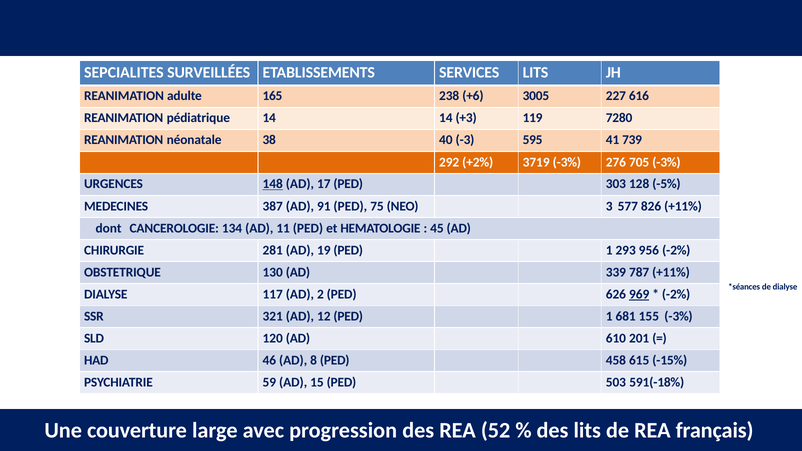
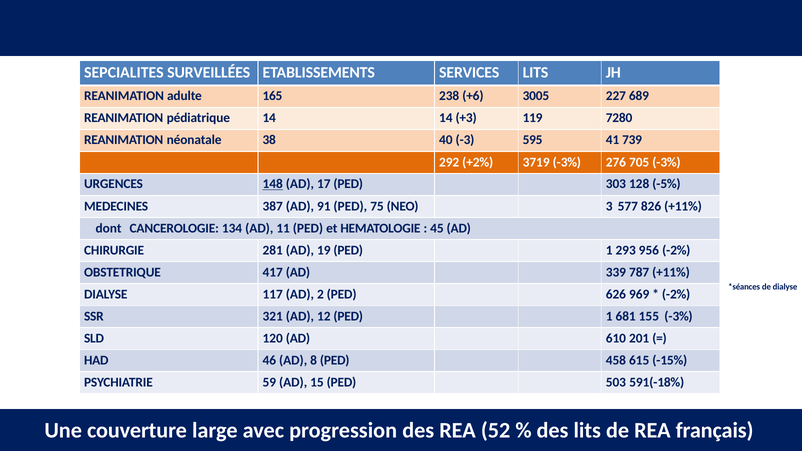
616: 616 -> 689
130: 130 -> 417
969 underline: present -> none
